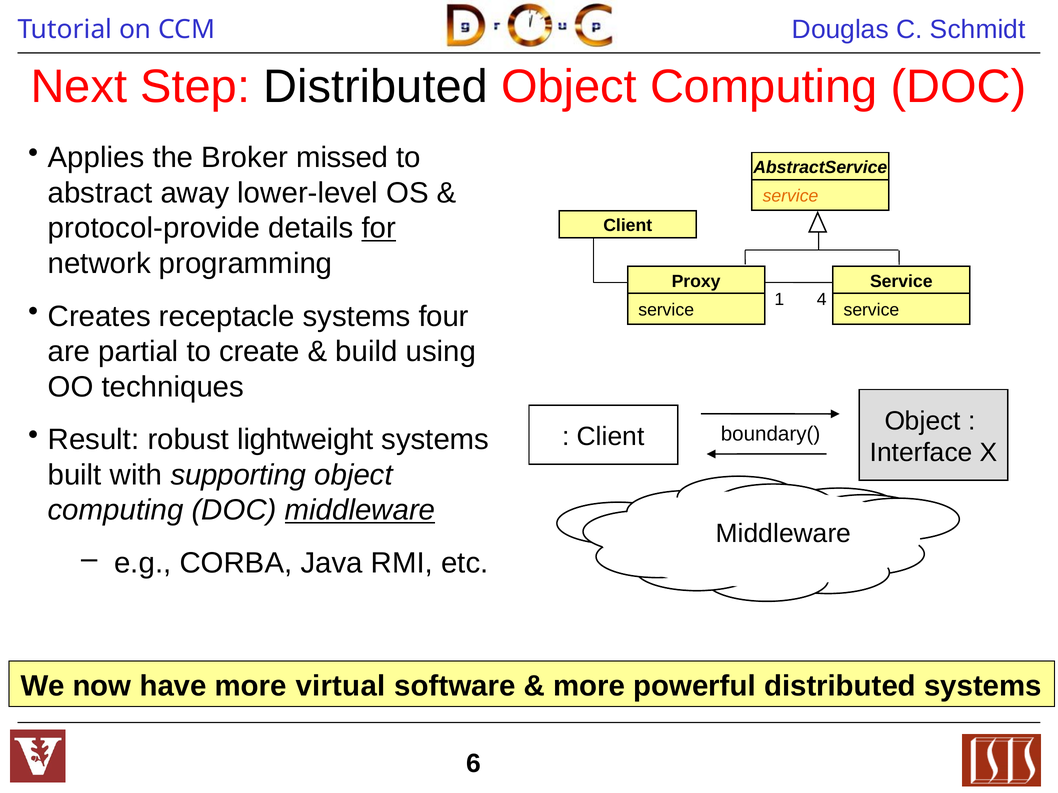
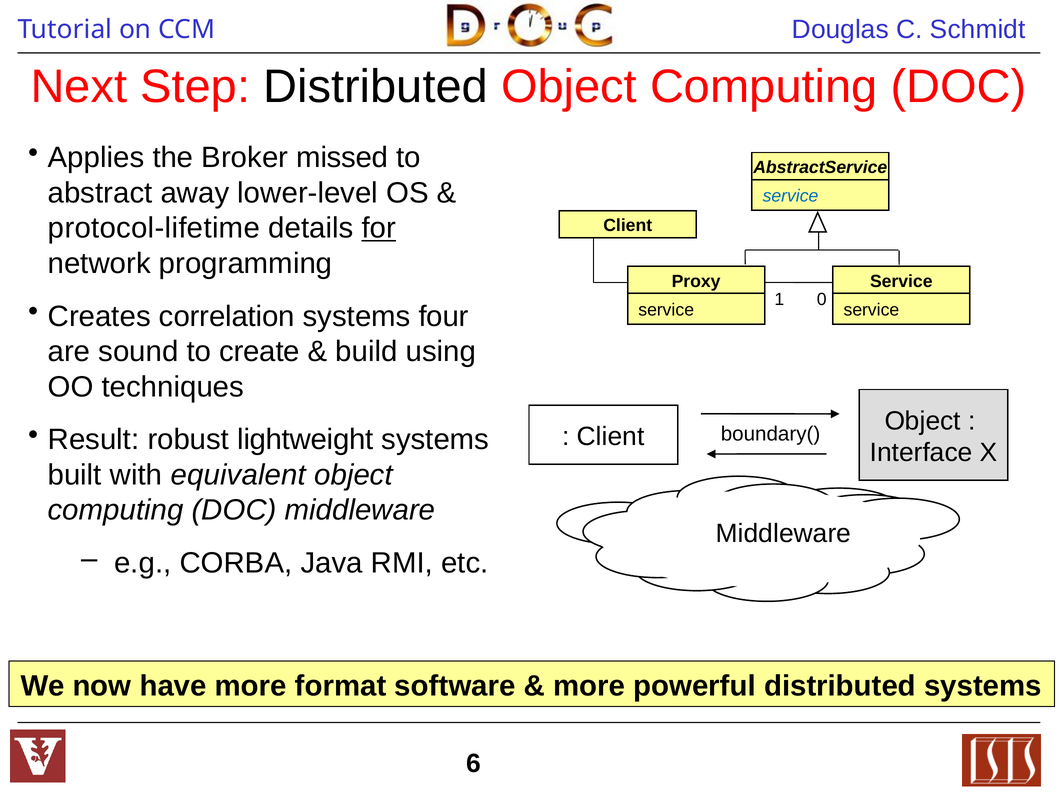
service at (790, 196) colour: orange -> blue
protocol-provide: protocol-provide -> protocol-lifetime
4: 4 -> 0
receptacle: receptacle -> correlation
partial: partial -> sound
supporting: supporting -> equivalent
middleware at (360, 511) underline: present -> none
virtual: virtual -> format
